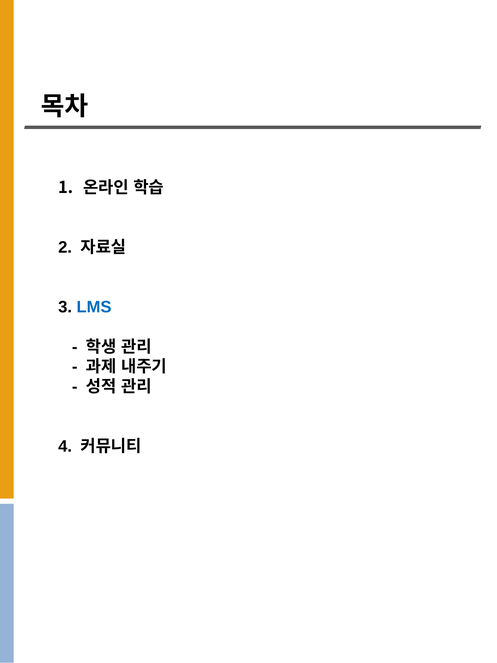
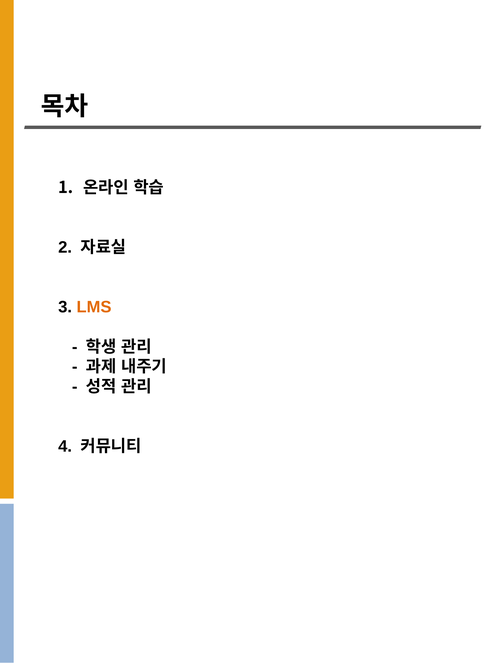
LMS colour: blue -> orange
